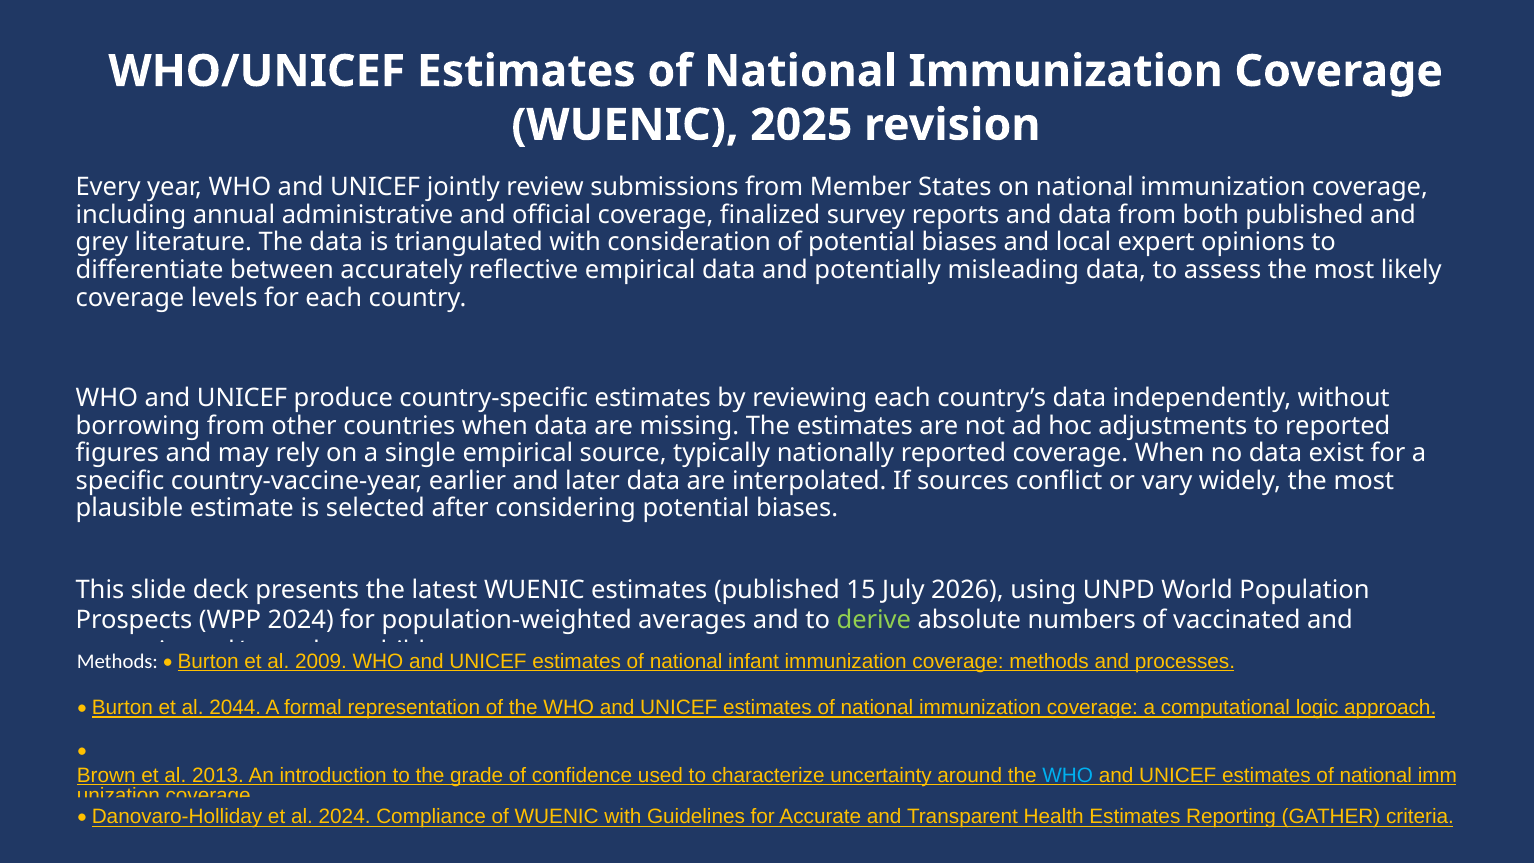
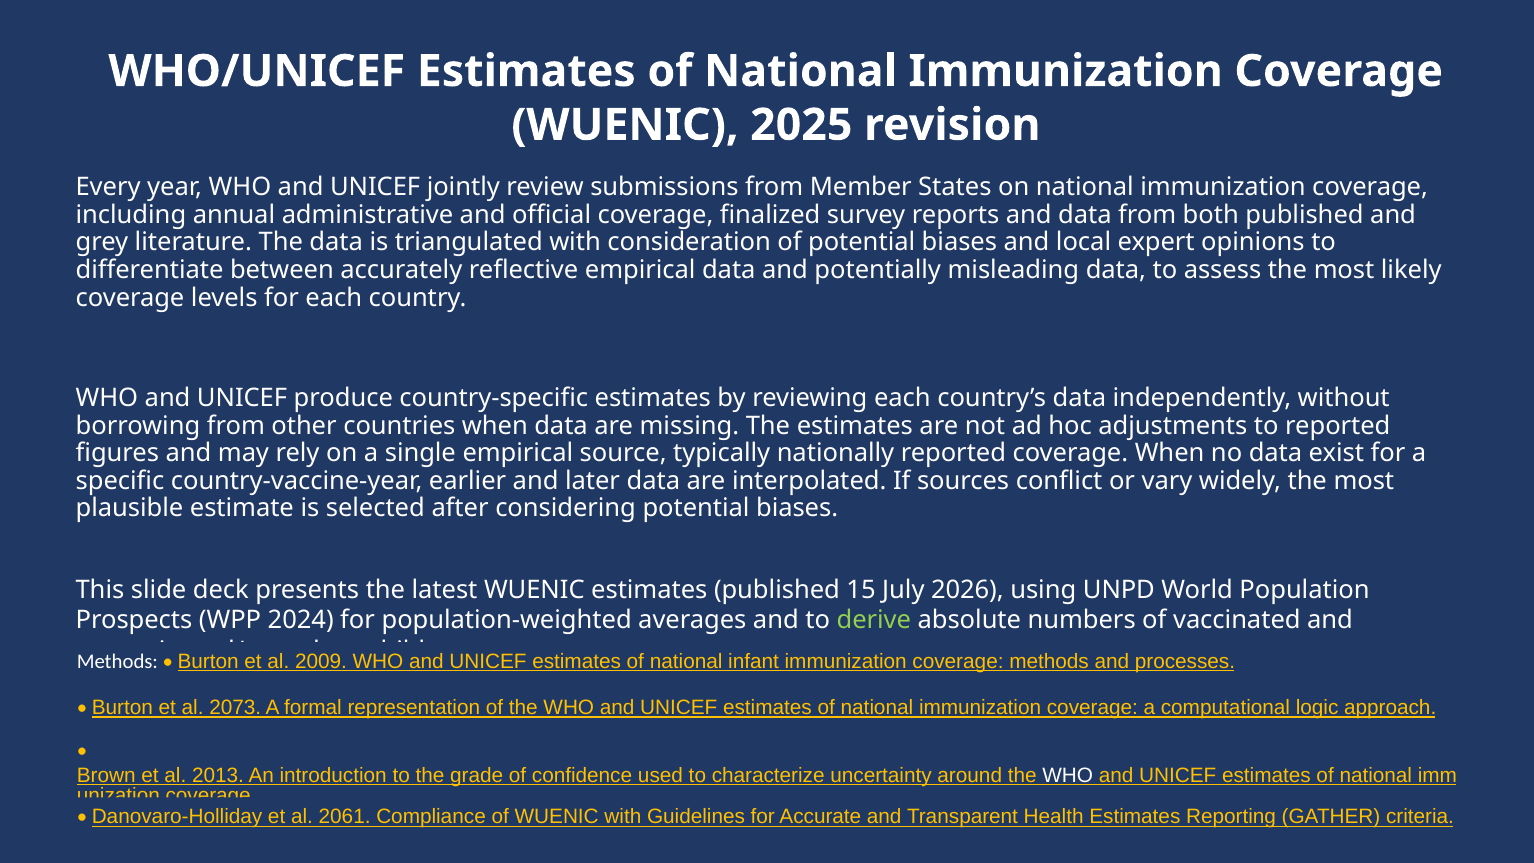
2044: 2044 -> 2073
WHO at (1068, 775) colour: light blue -> white
al 2024: 2024 -> 2061
